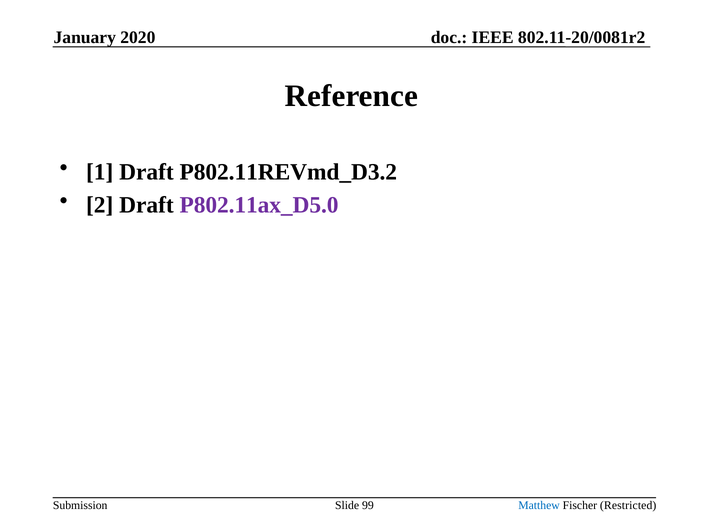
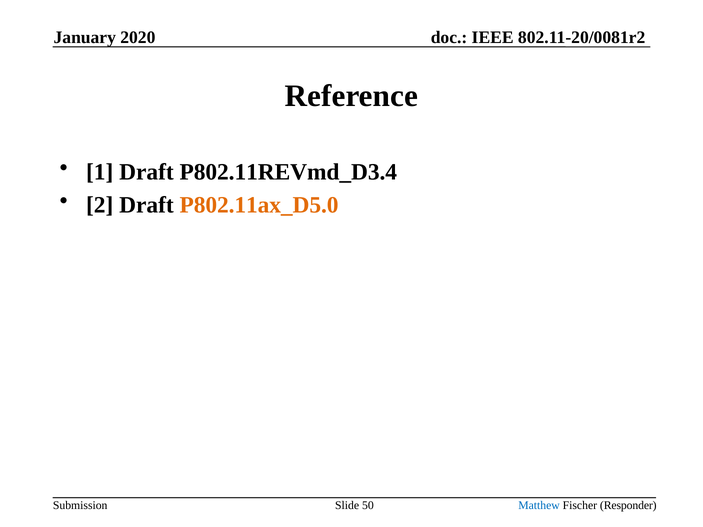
P802.11REVmd_D3.2: P802.11REVmd_D3.2 -> P802.11REVmd_D3.4
P802.11ax_D5.0 colour: purple -> orange
Restricted: Restricted -> Responder
99: 99 -> 50
